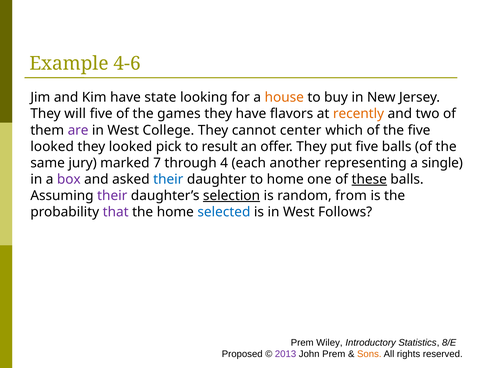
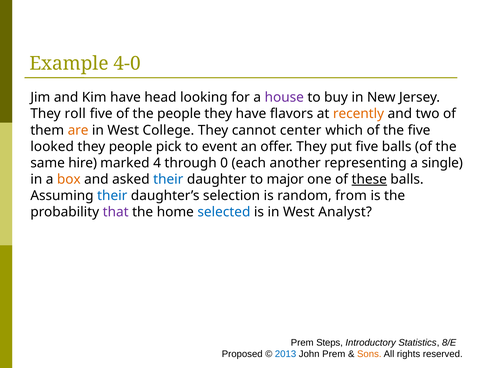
4-6: 4-6 -> 4-0
state: state -> head
house colour: orange -> purple
will: will -> roll
the games: games -> people
are colour: purple -> orange
they looked: looked -> people
result: result -> event
jury: jury -> hire
7: 7 -> 4
4: 4 -> 0
box colour: purple -> orange
to home: home -> major
their at (112, 195) colour: purple -> blue
selection underline: present -> none
Follows: Follows -> Analyst
Wiley: Wiley -> Steps
2013 colour: purple -> blue
